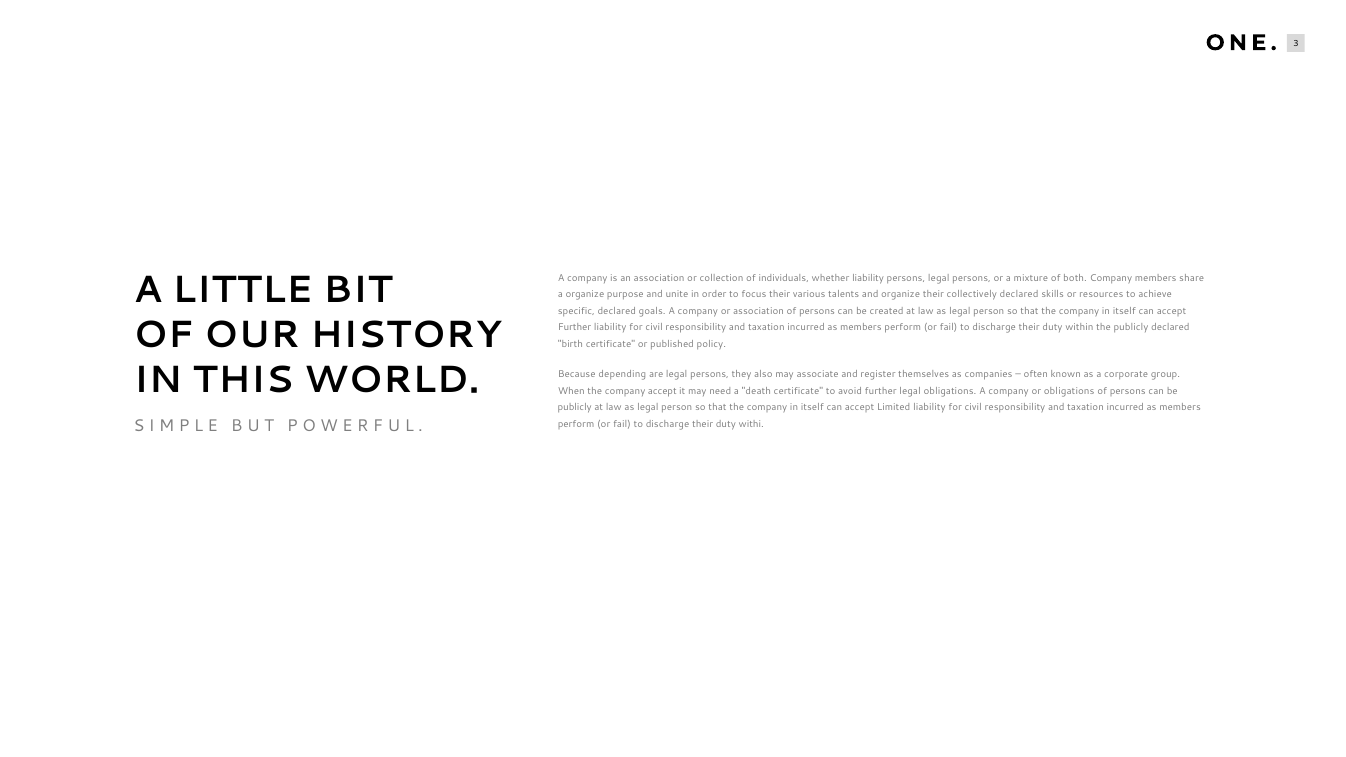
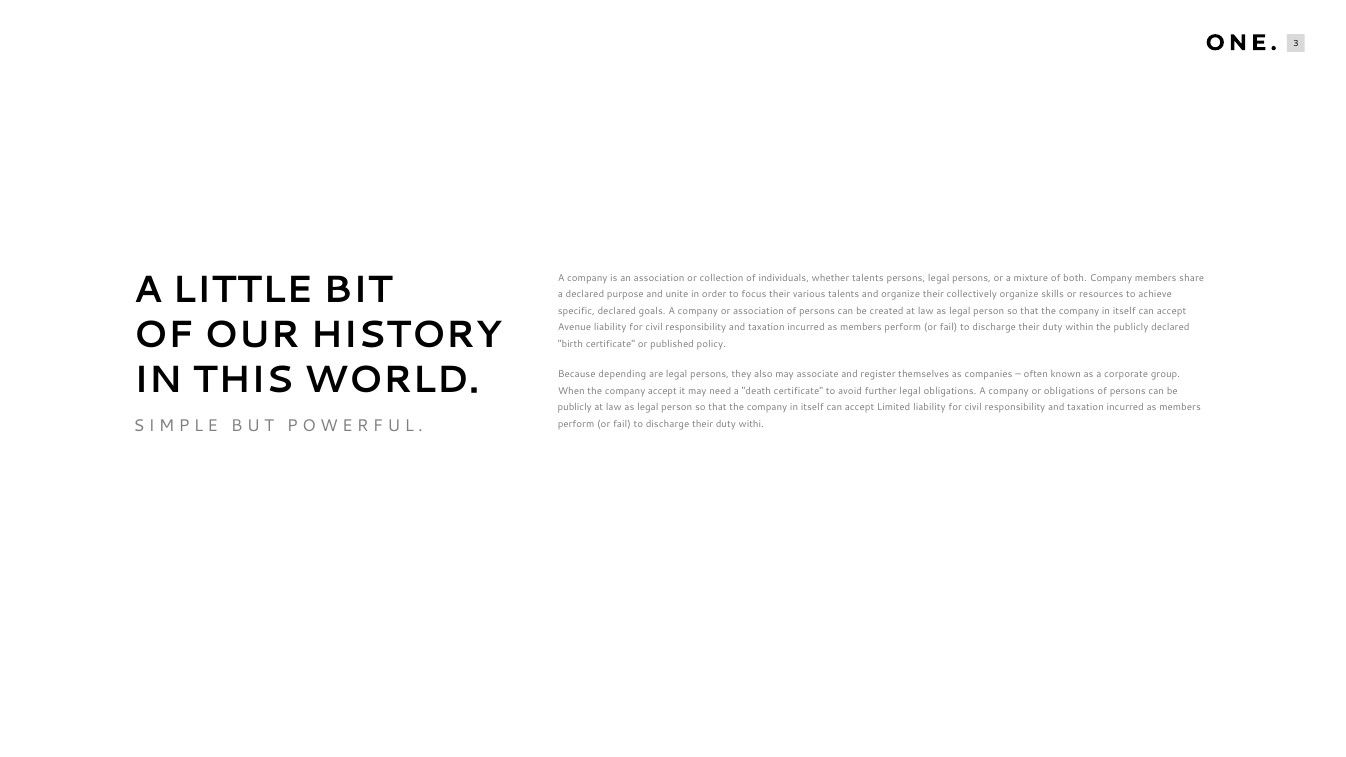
whether liability: liability -> talents
a organize: organize -> declared
collectively declared: declared -> organize
Further at (575, 328): Further -> Avenue
